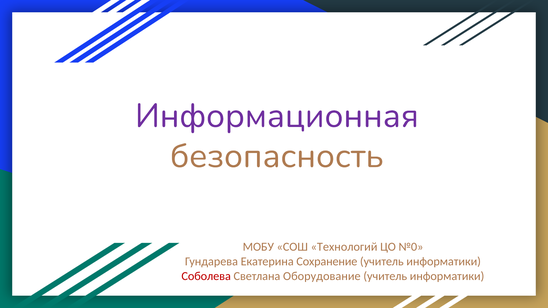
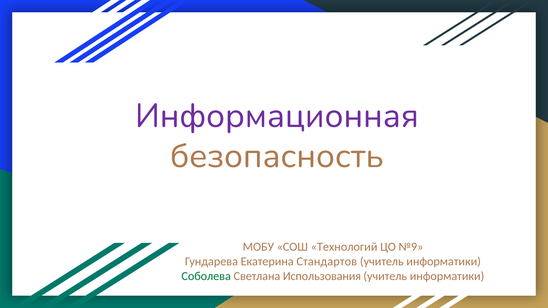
№0: №0 -> №9
Сохранение: Сохранение -> Стандартов
Соболева colour: red -> green
Оборудование: Оборудование -> Использования
